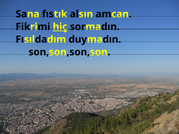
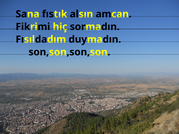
hiç underline: present -> none
